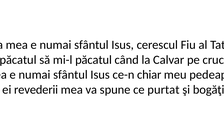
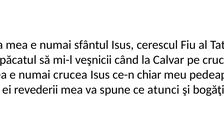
mi-l păcatul: păcatul -> veşnicii
sfântul at (70, 75): sfântul -> crucea
ce purtat: purtat -> atunci
